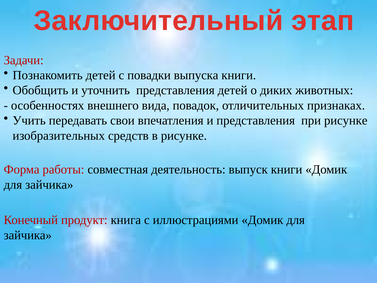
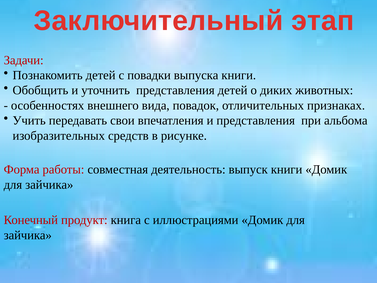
при рисунке: рисунке -> альбома
